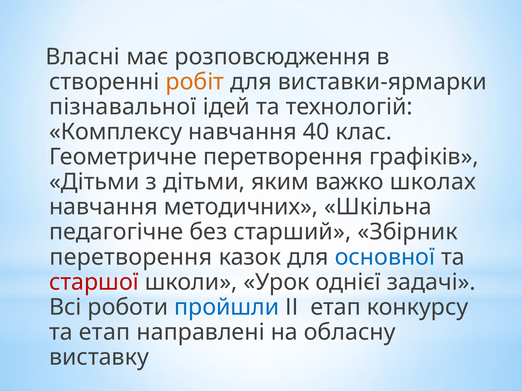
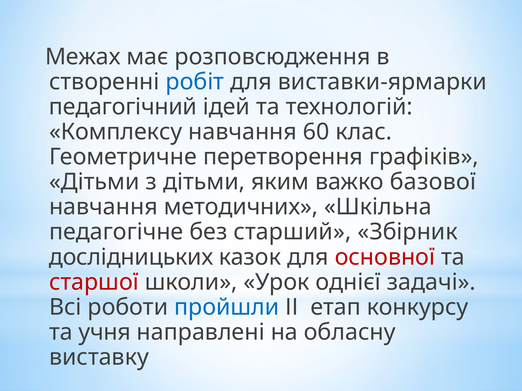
Власні: Власні -> Межах
робіт colour: orange -> blue
пізнавальної: пізнавальної -> педагогічний
40: 40 -> 60
школах: школах -> базової
перетворення at (131, 257): перетворення -> дослідницьких
основної colour: blue -> red
та етап: етап -> учня
